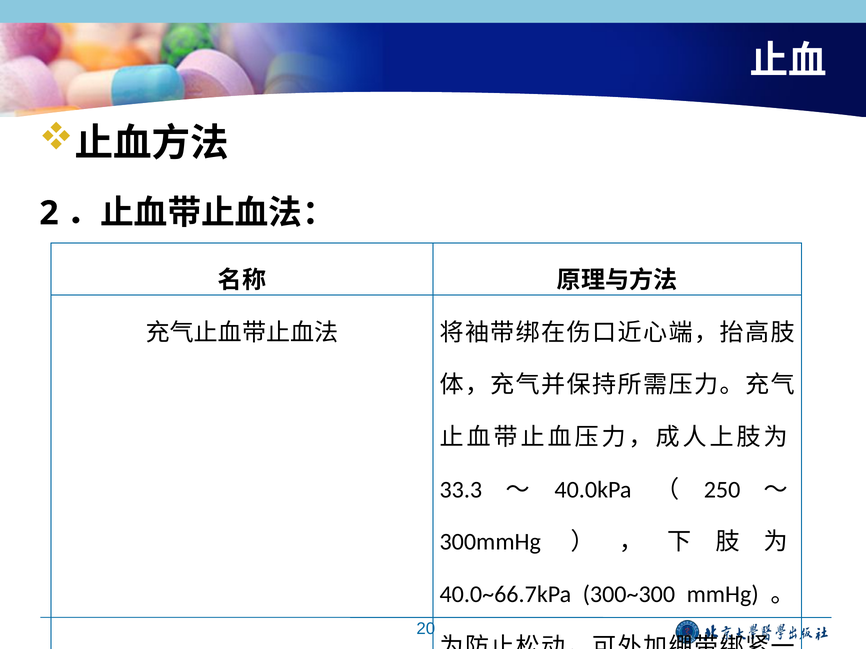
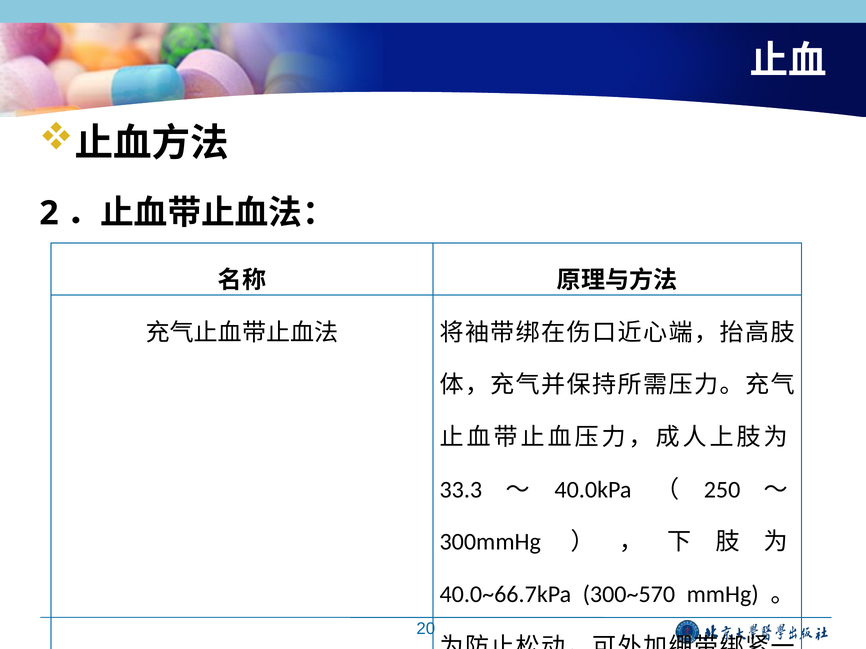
300~300: 300~300 -> 300~570
